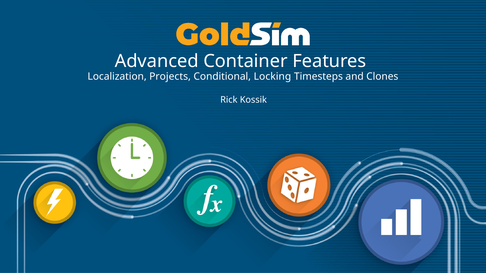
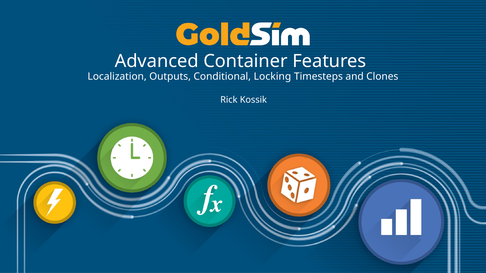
Projects: Projects -> Outputs
